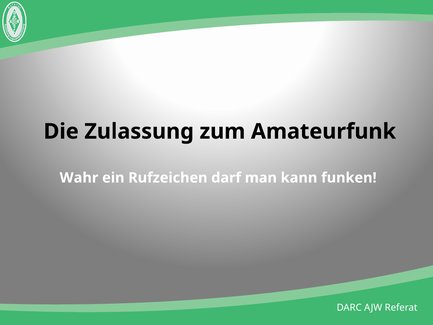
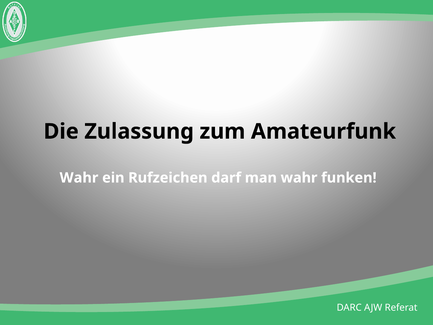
man kann: kann -> wahr
